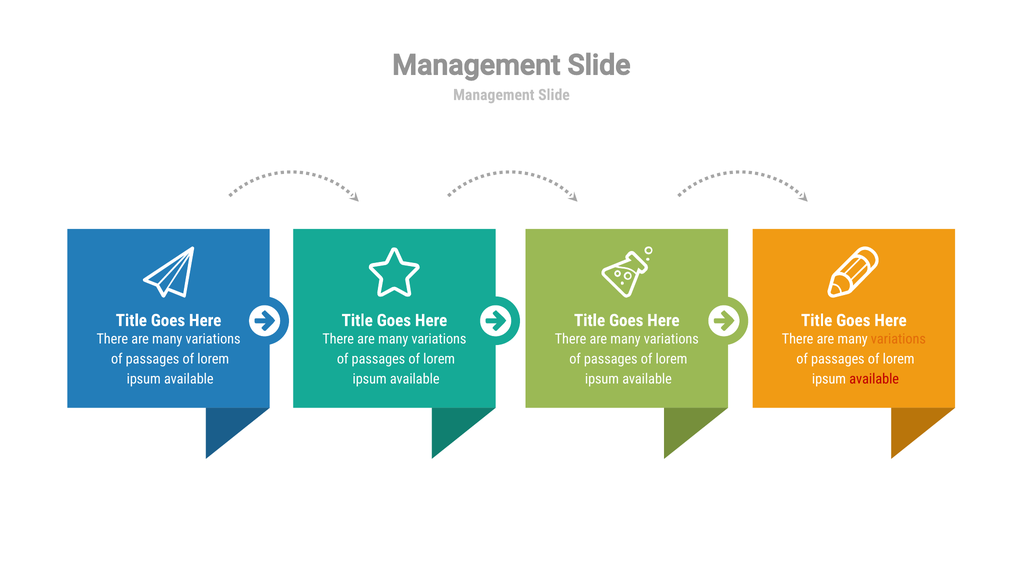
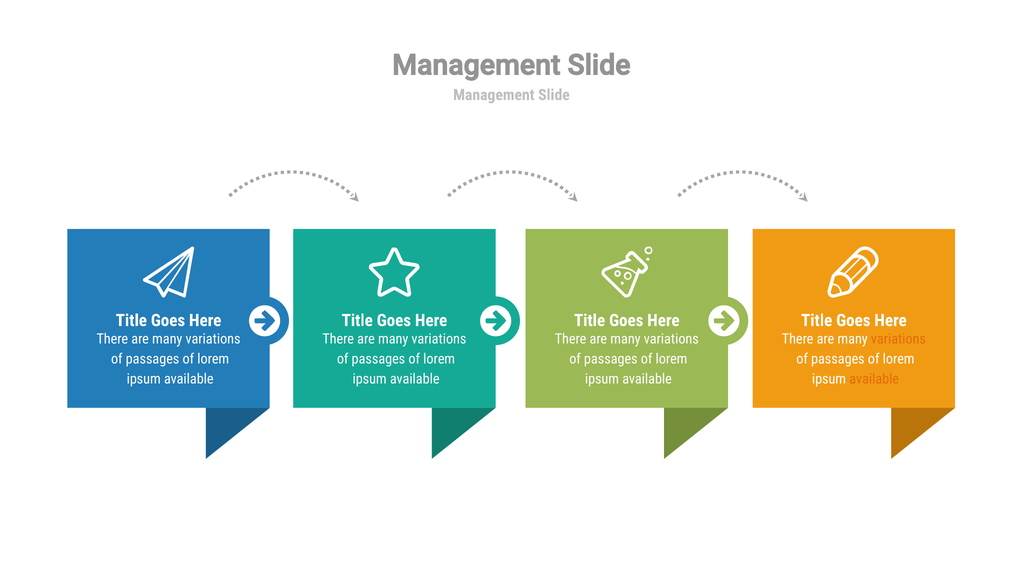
available at (874, 379) colour: red -> orange
